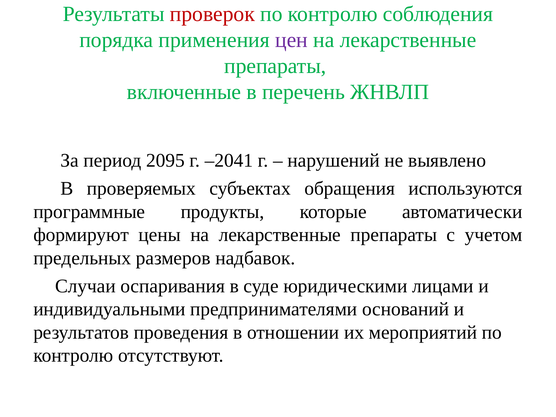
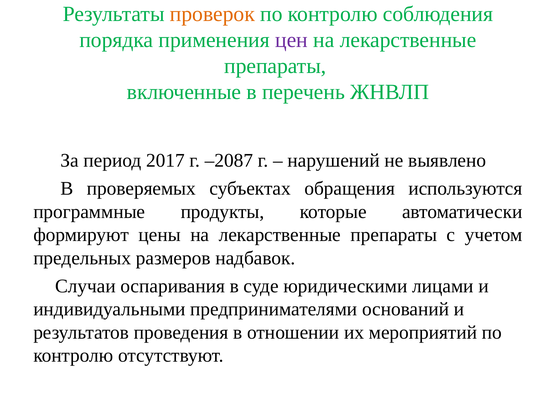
проверок colour: red -> orange
2095: 2095 -> 2017
–2041: –2041 -> –2087
